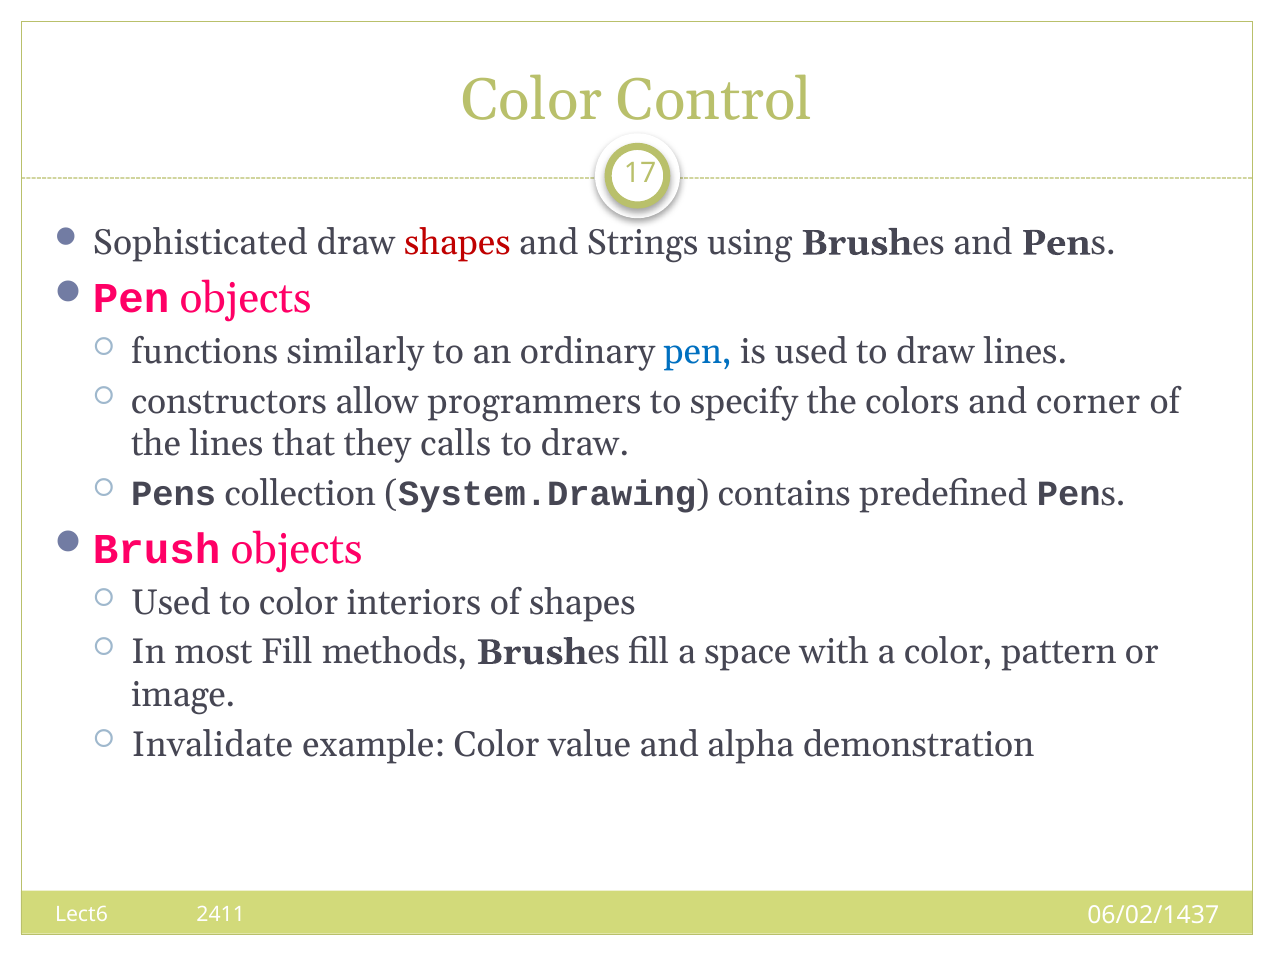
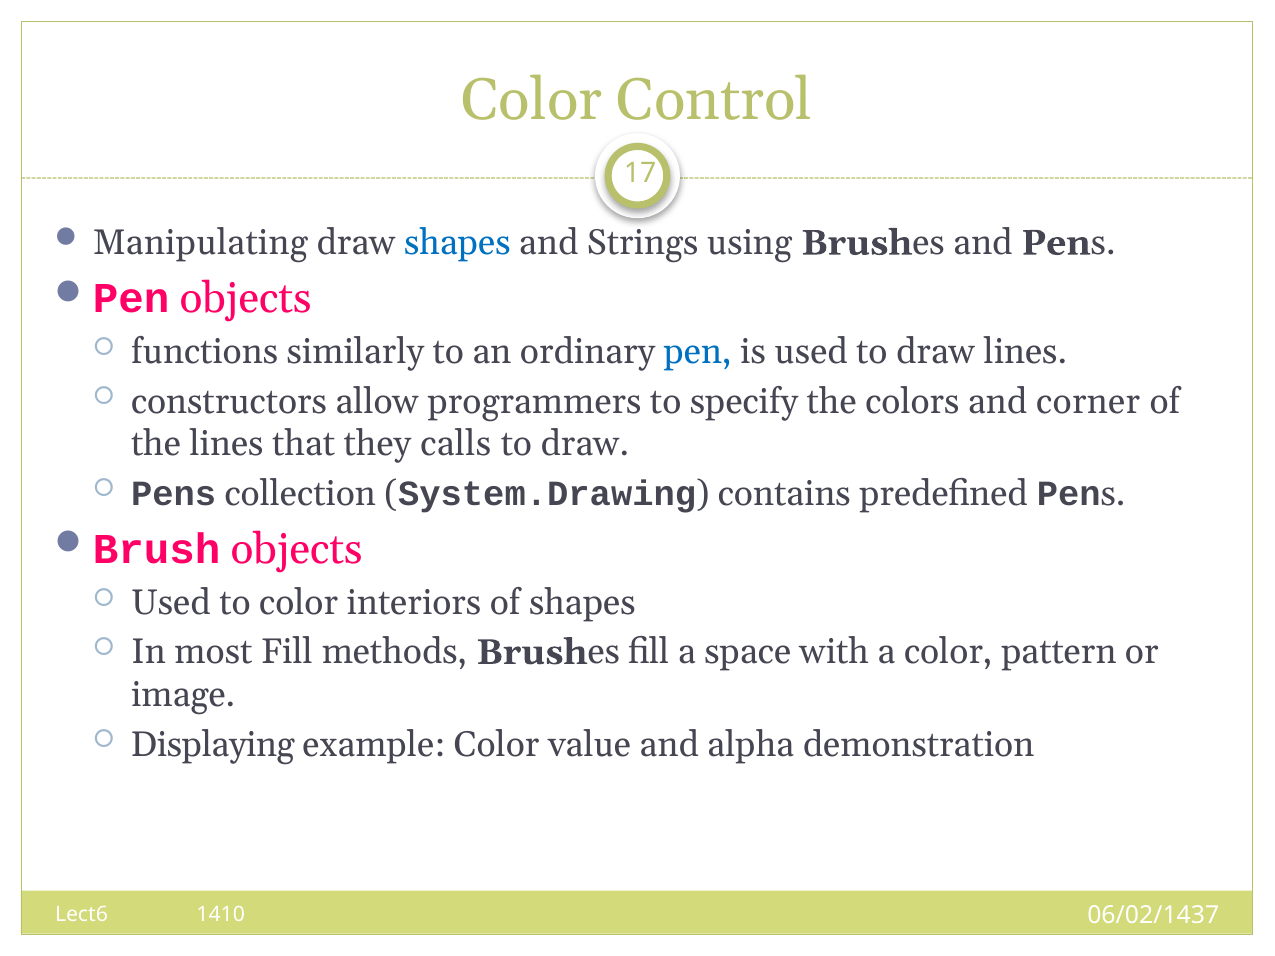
Sophisticated: Sophisticated -> Manipulating
shapes at (457, 243) colour: red -> blue
Invalidate: Invalidate -> Displaying
2411: 2411 -> 1410
